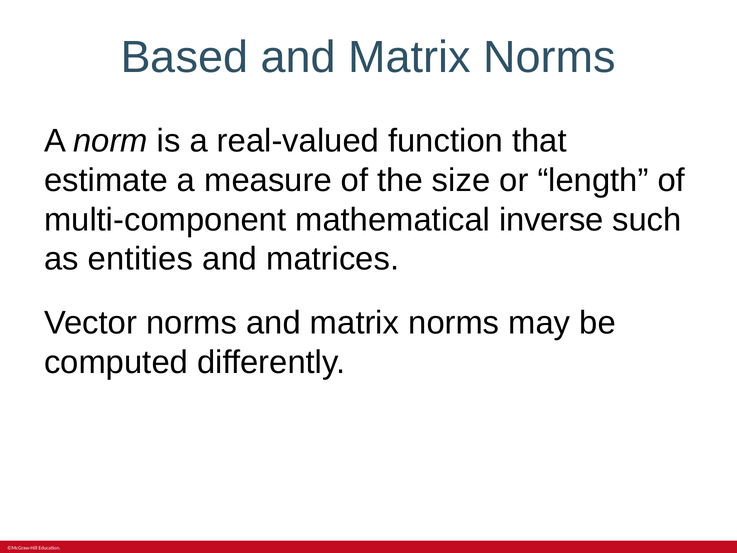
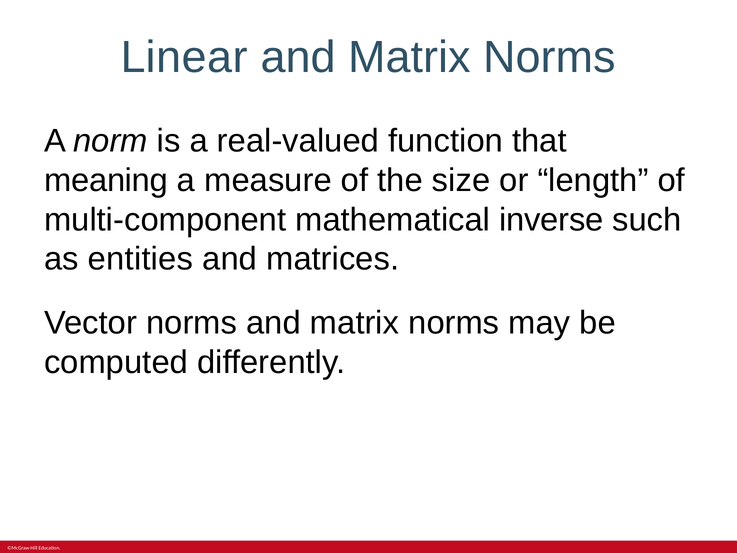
Based: Based -> Linear
estimate: estimate -> meaning
